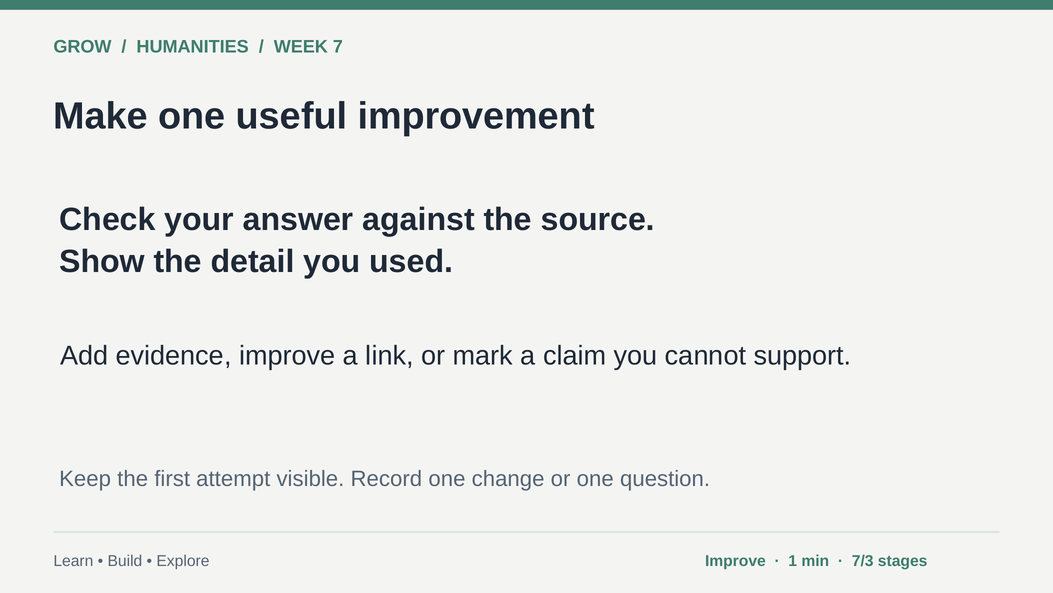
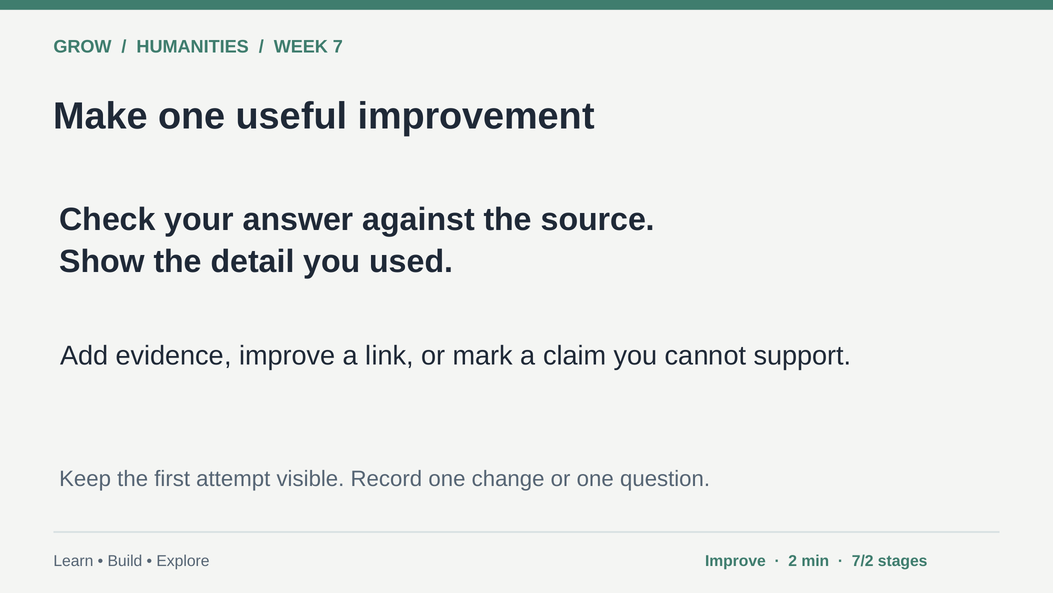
1: 1 -> 2
7/3: 7/3 -> 7/2
